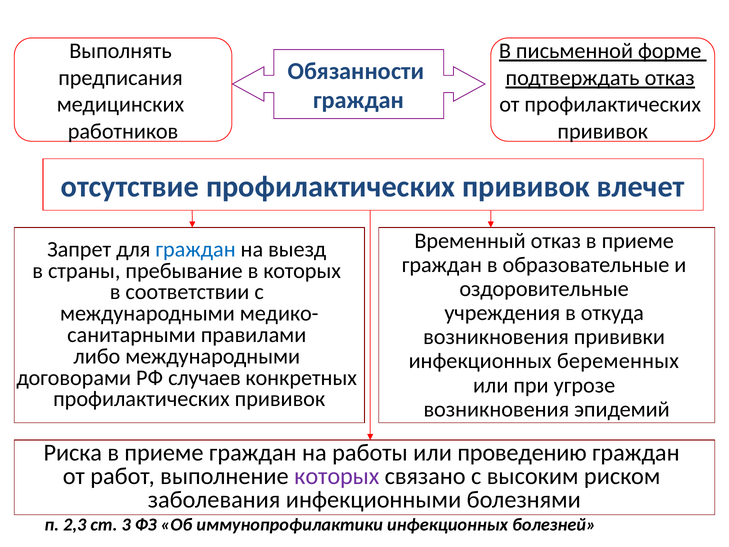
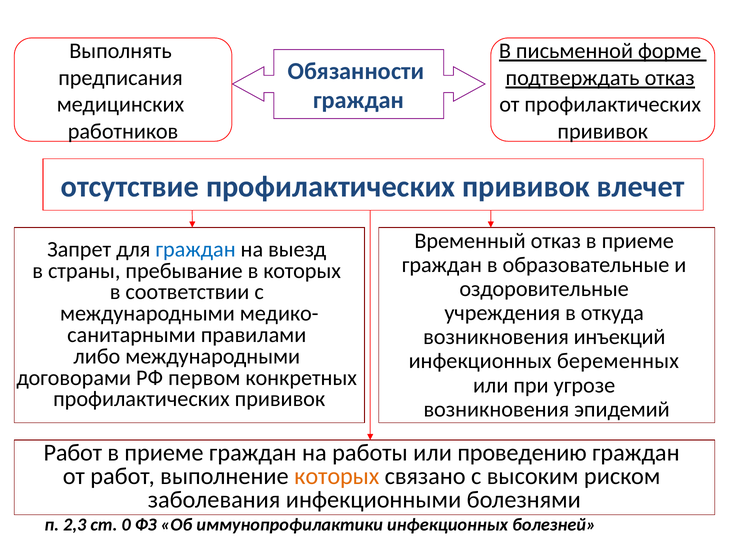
прививки: прививки -> инъекций
случаев: случаев -> первом
Риска at (73, 453): Риска -> Работ
которых at (337, 476) colour: purple -> orange
3: 3 -> 0
